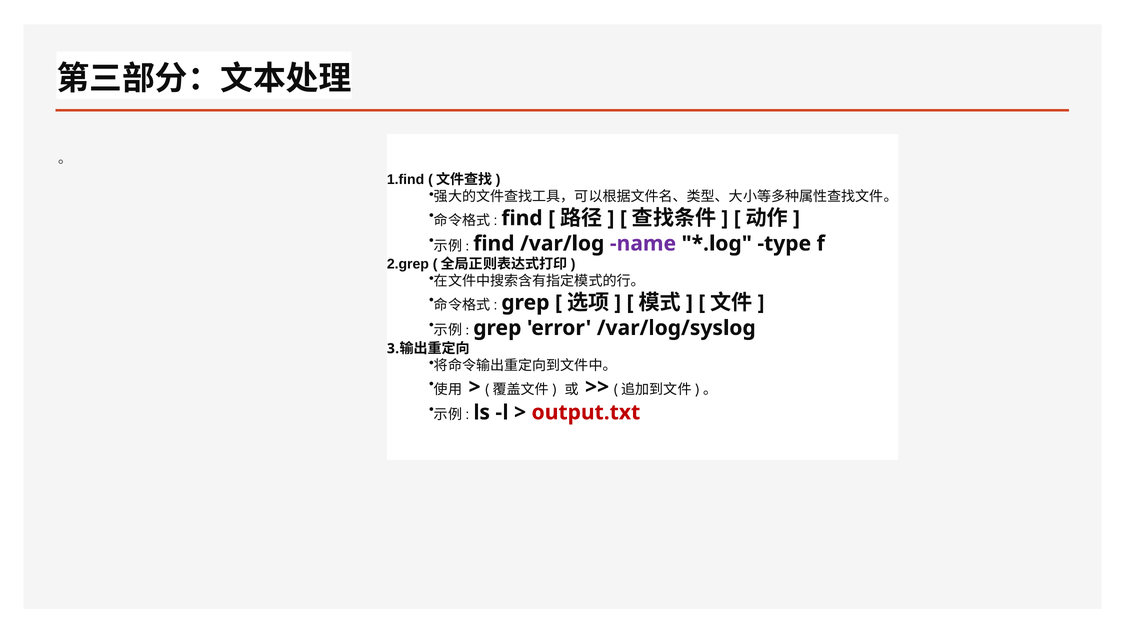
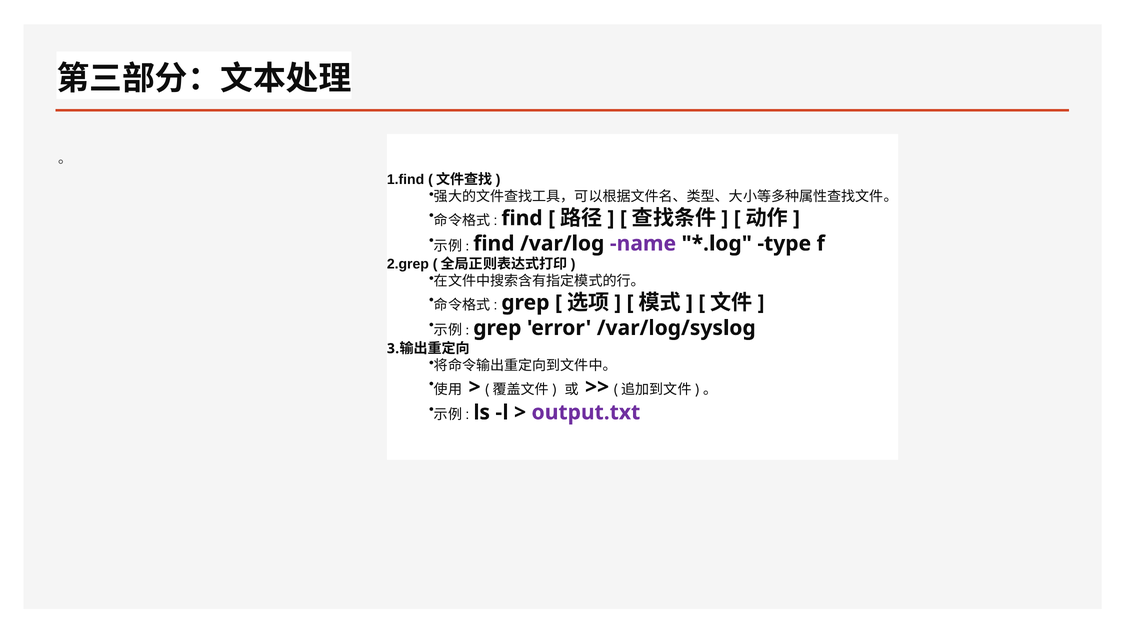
output.txt colour: red -> purple
